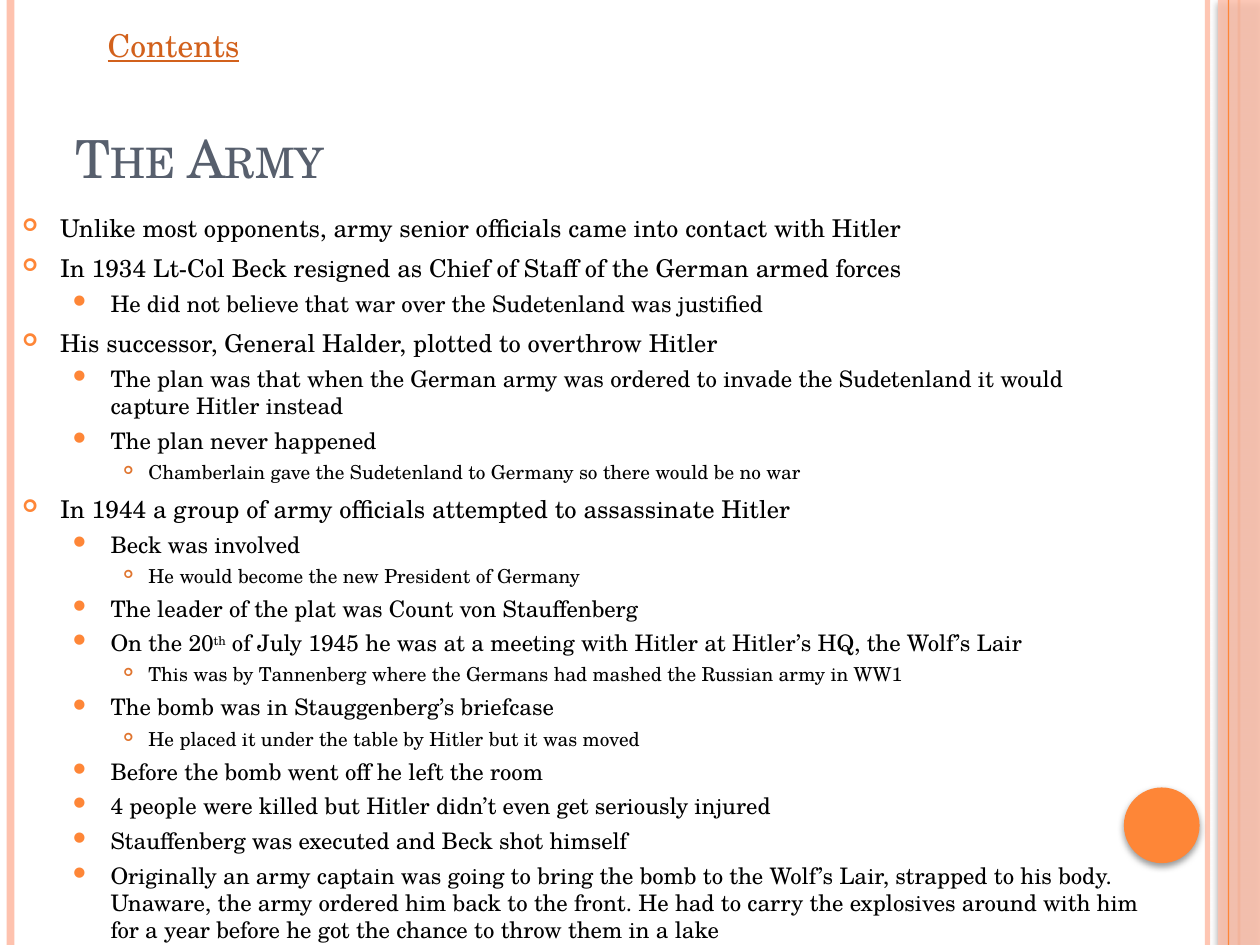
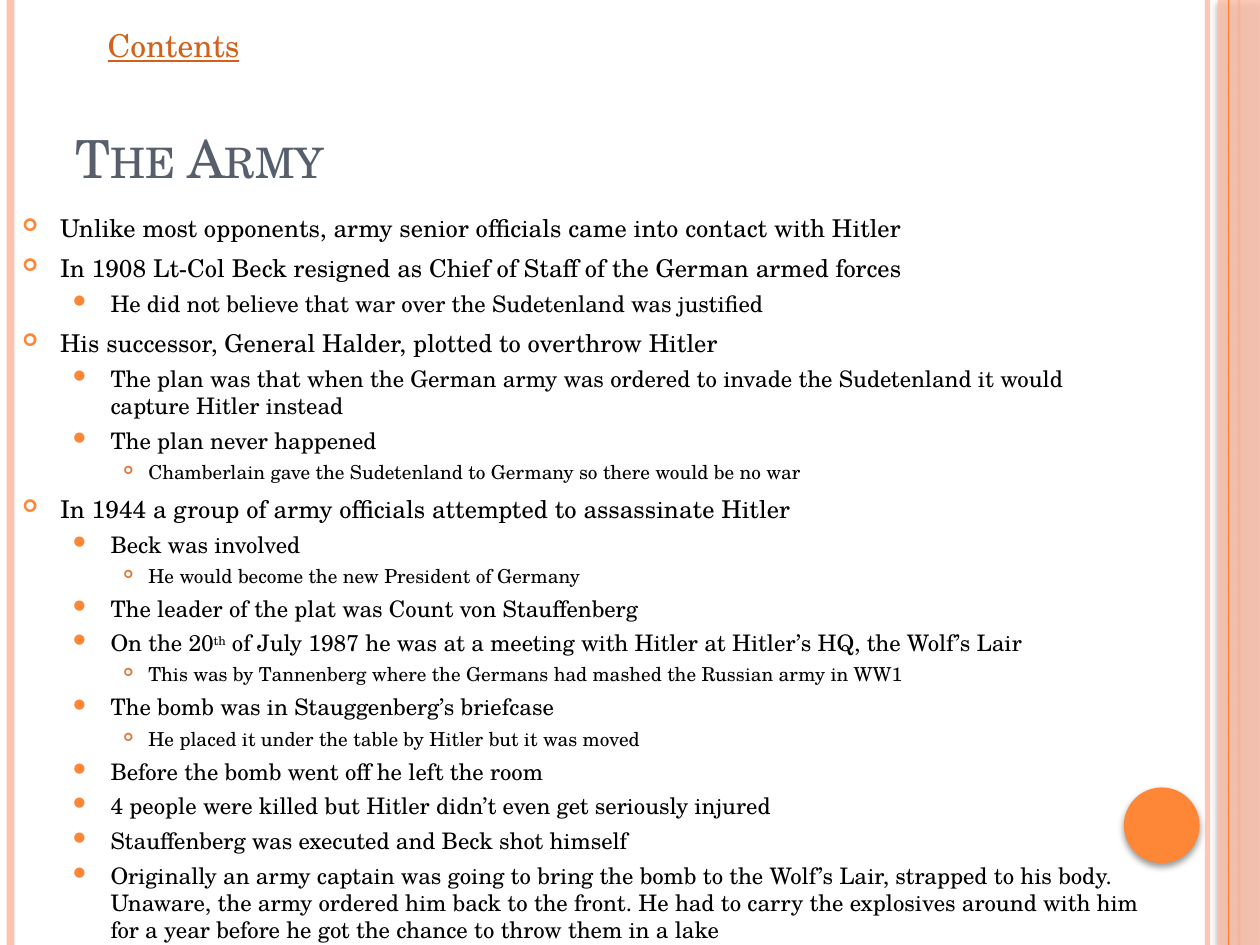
1934: 1934 -> 1908
1945: 1945 -> 1987
